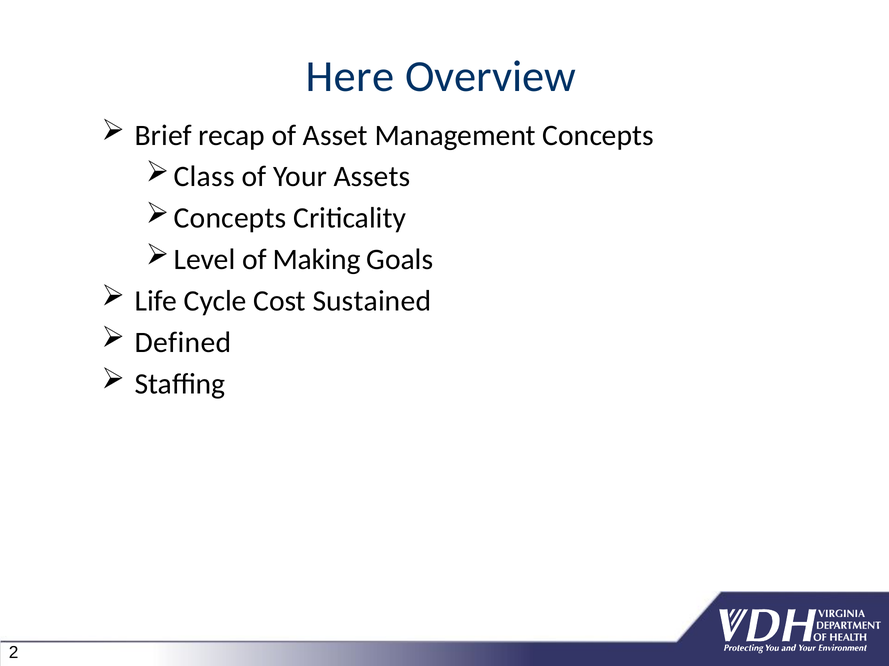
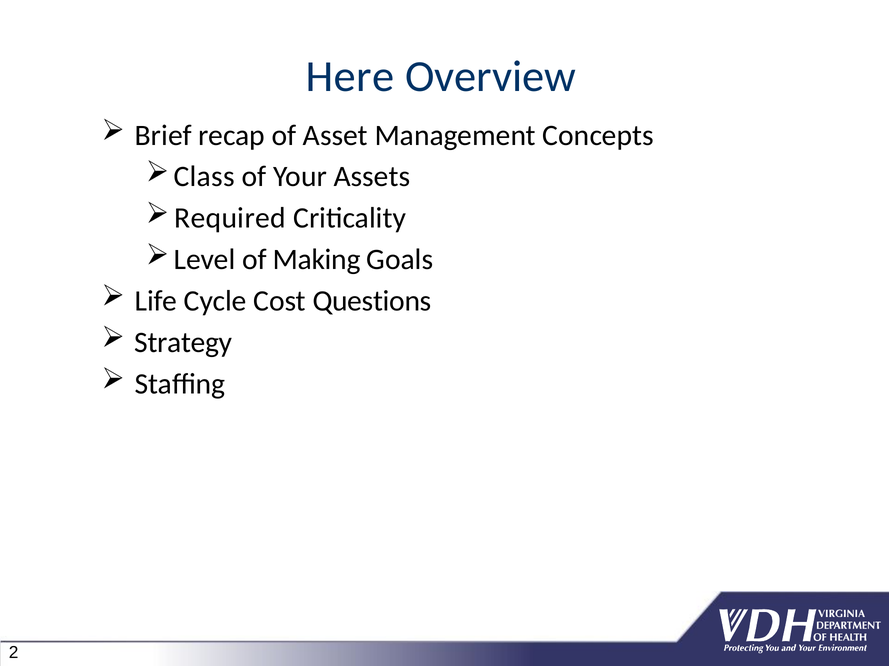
Concepts at (230, 218): Concepts -> Required
Sustained: Sustained -> Questions
Defined: Defined -> Strategy
